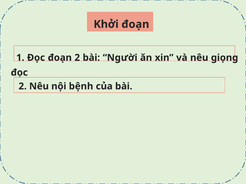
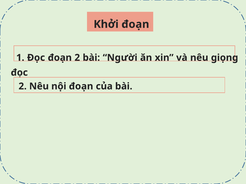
nội bệnh: bệnh -> đoạn
